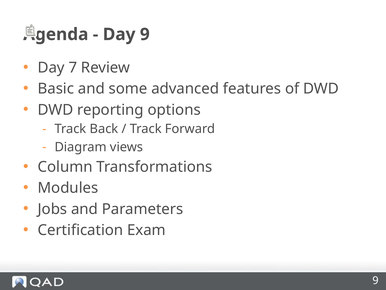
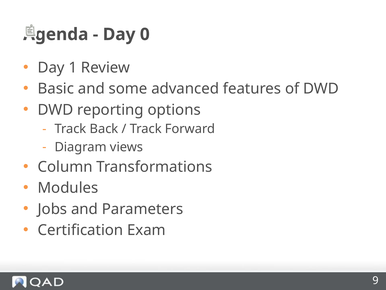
Day 9: 9 -> 0
7: 7 -> 1
